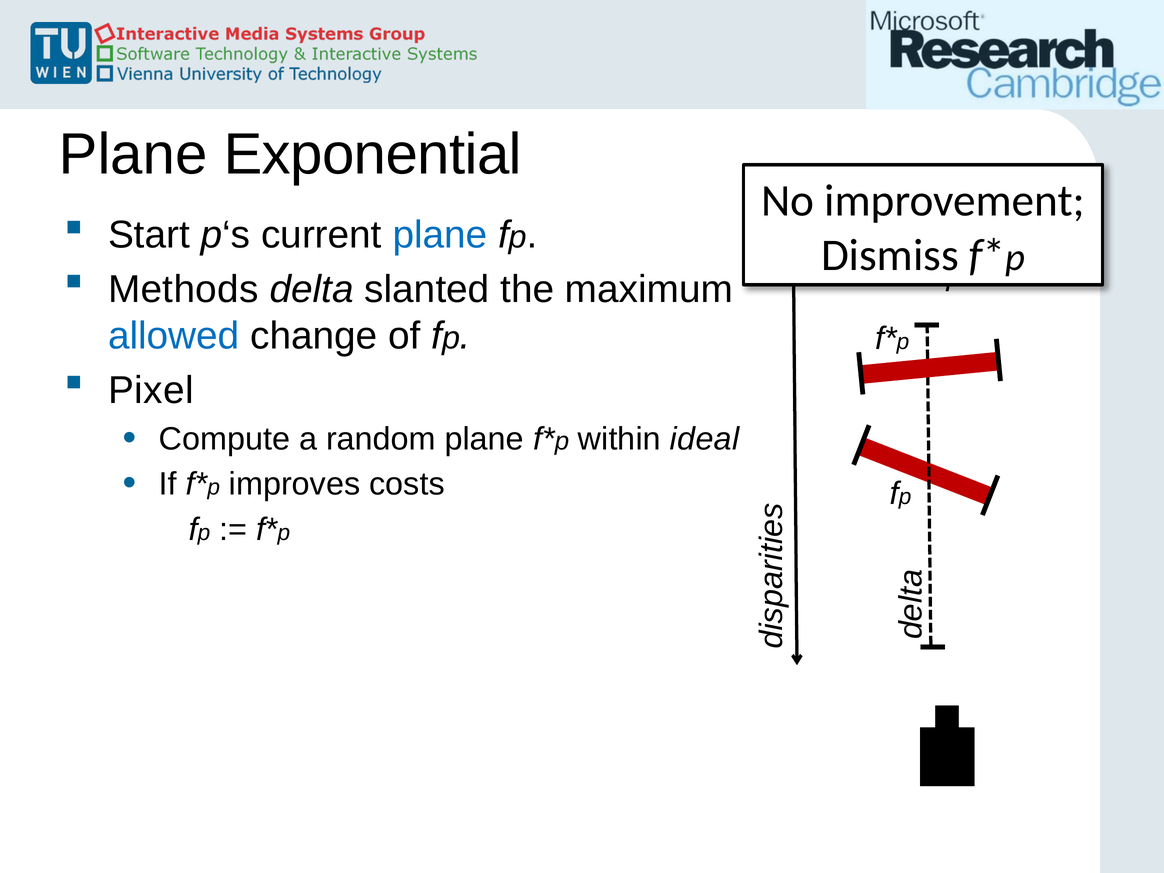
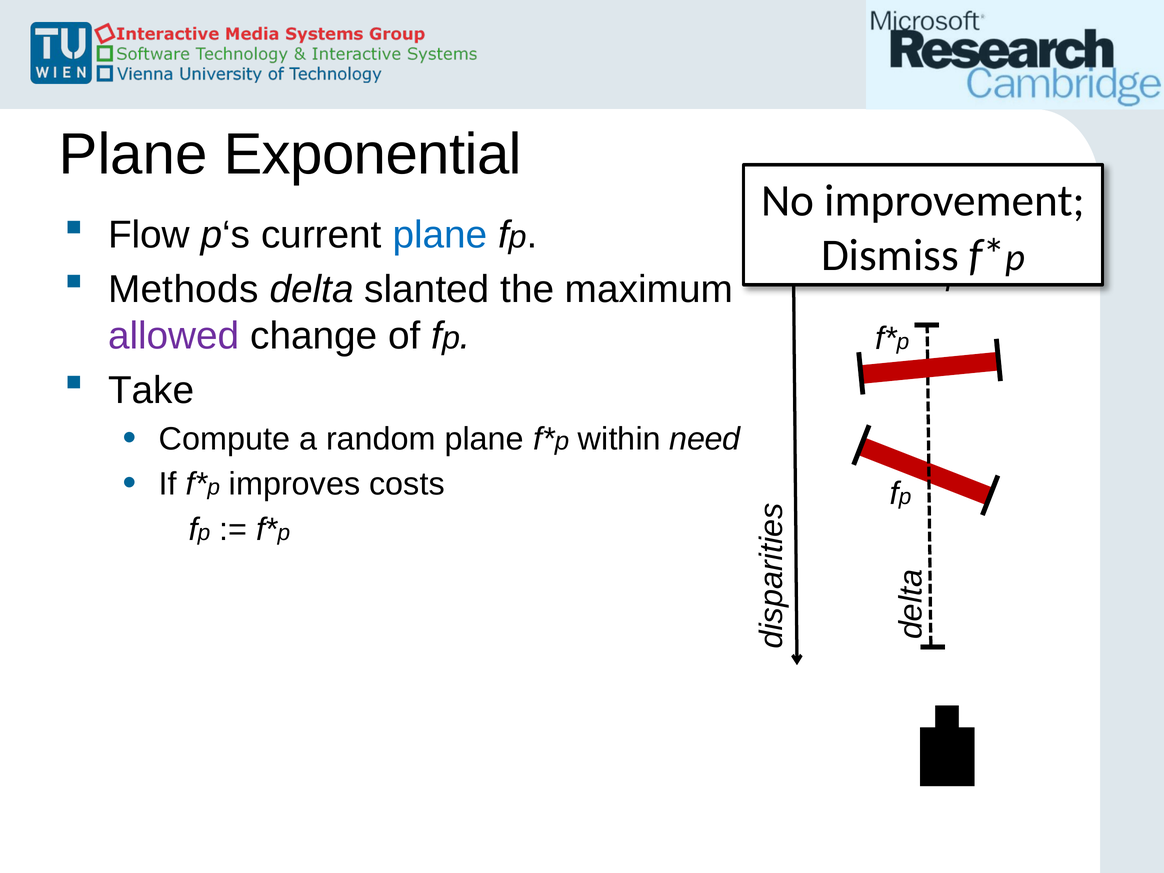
Start: Start -> Flow
allowed colour: blue -> purple
Pixel: Pixel -> Take
ideal: ideal -> need
